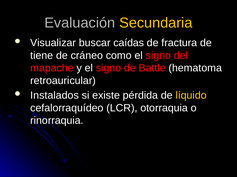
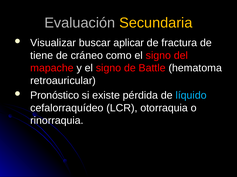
caídas: caídas -> aplicar
Instalados: Instalados -> Pronóstico
líquido colour: yellow -> light blue
